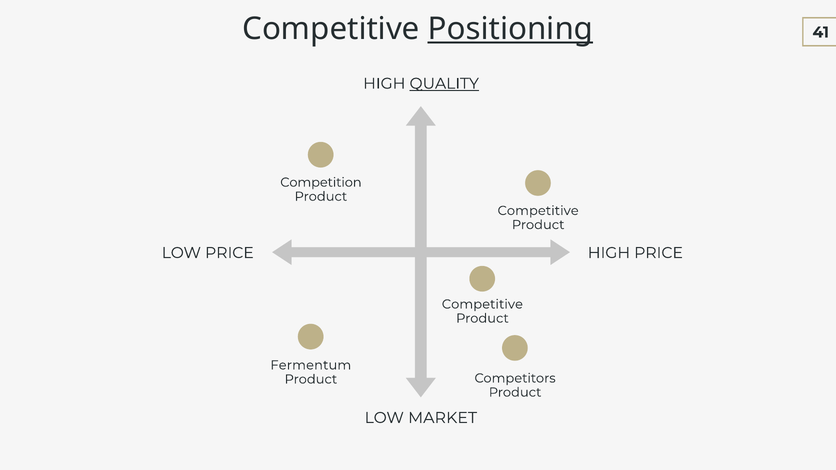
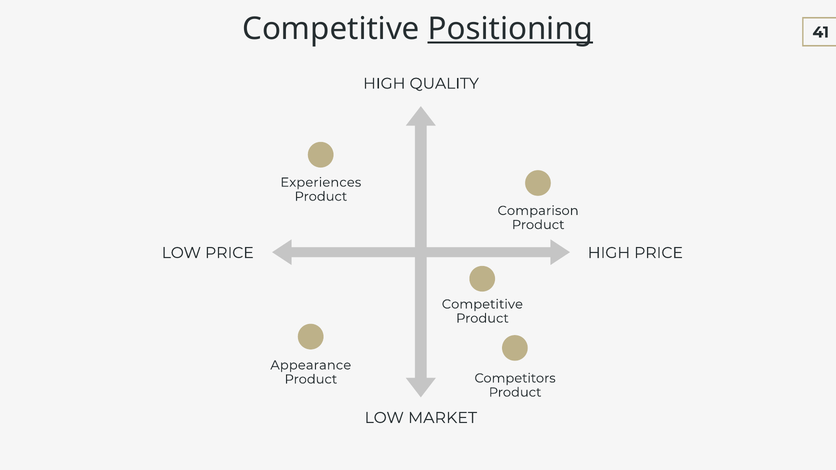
QUALITY underline: present -> none
Competition: Competition -> Experiences
Competitive at (538, 211): Competitive -> Comparison
Fermentum: Fermentum -> Appearance
